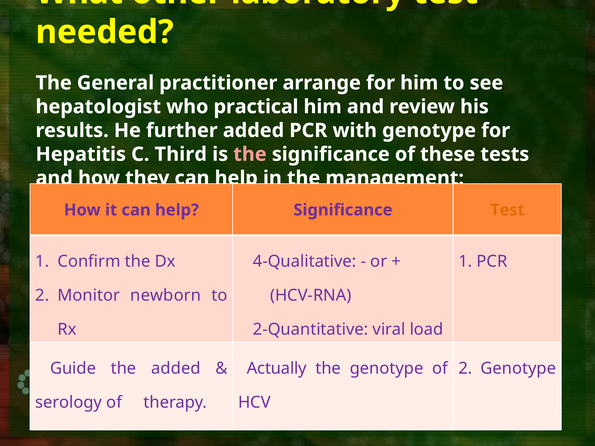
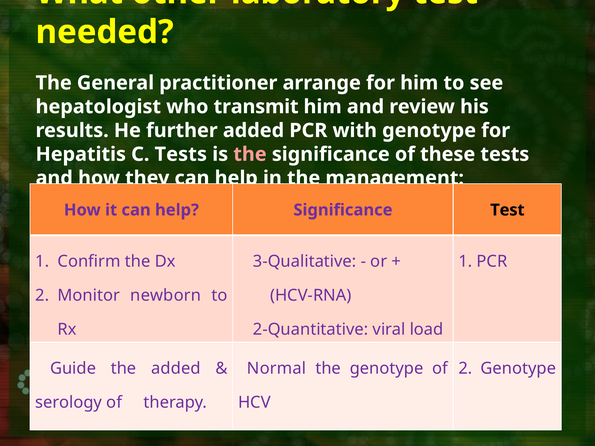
practical: practical -> transmit
C Third: Third -> Tests
Test at (507, 210) colour: orange -> black
4-Qualitative: 4-Qualitative -> 3-Qualitative
Actually: Actually -> Normal
